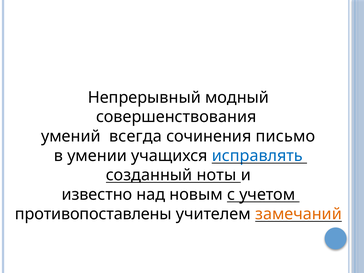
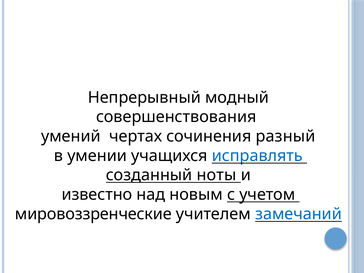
всегда: всегда -> чертах
письмо: письмо -> разный
противопоставлены: противопоставлены -> мировоззренческие
замечаний colour: orange -> blue
